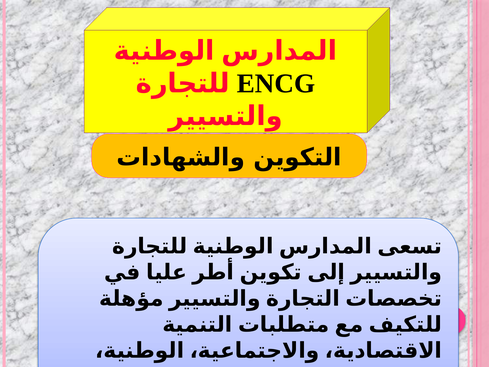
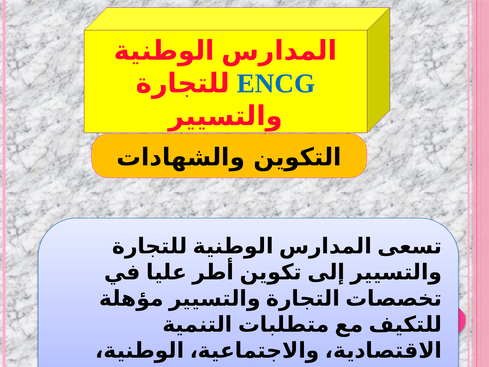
ENCG colour: black -> blue
